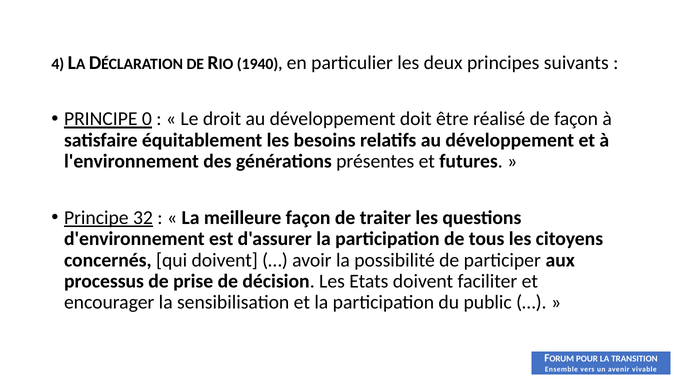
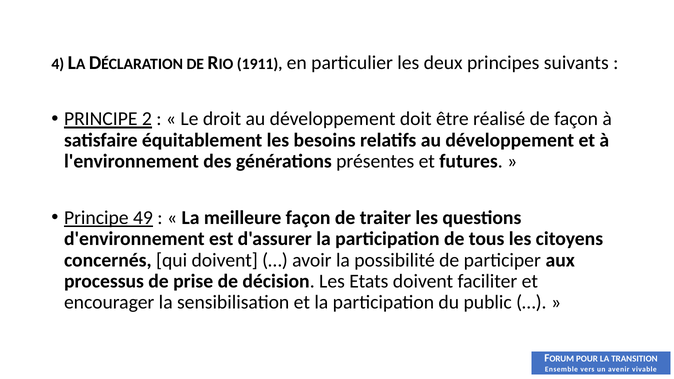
1940: 1940 -> 1911
0: 0 -> 2
32: 32 -> 49
